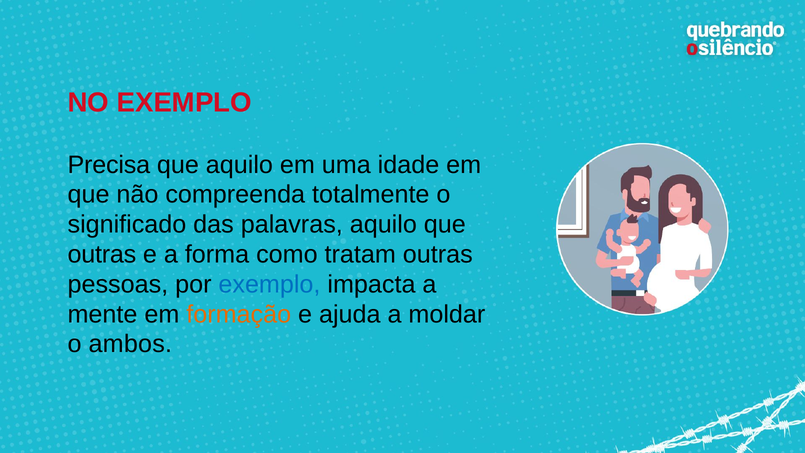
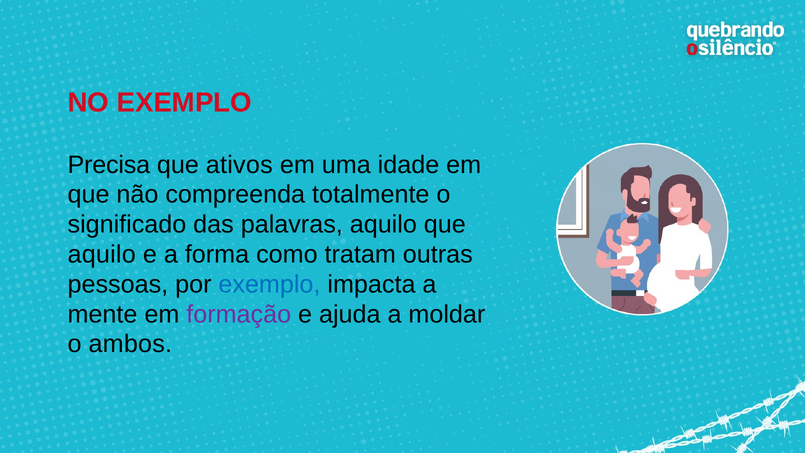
que aquilo: aquilo -> ativos
outras at (102, 254): outras -> aquilo
formação colour: orange -> purple
